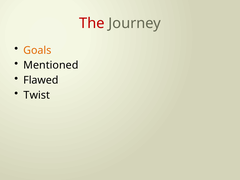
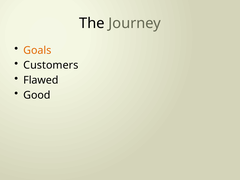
The colour: red -> black
Mentioned: Mentioned -> Customers
Twist: Twist -> Good
